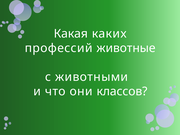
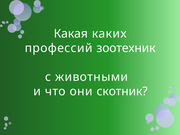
животные: животные -> зоотехник
классов: классов -> скотник
